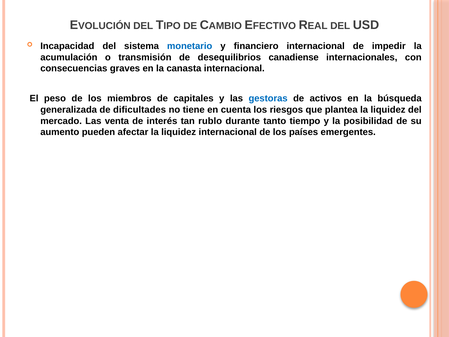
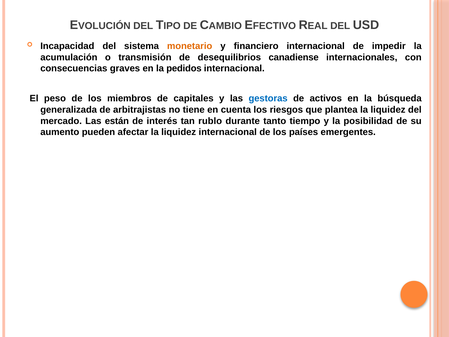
monetario colour: blue -> orange
canasta: canasta -> pedidos
dificultades: dificultades -> arbitrajistas
venta: venta -> están
